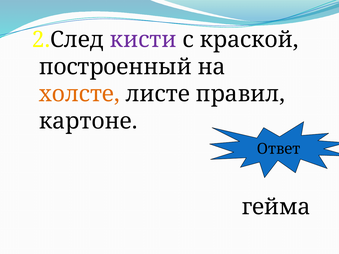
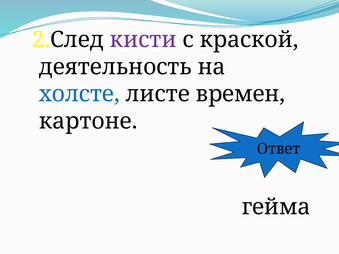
построенный: построенный -> деятельность
холсте colour: orange -> blue
правил: правил -> времен
